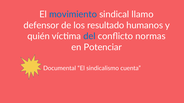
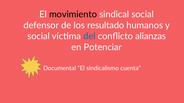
movimiento colour: blue -> black
sindical llamo: llamo -> social
quién at (39, 36): quién -> social
normas: normas -> alianzas
